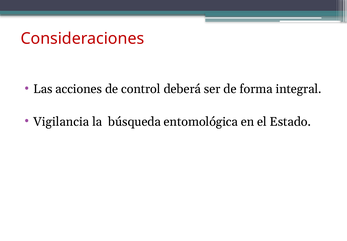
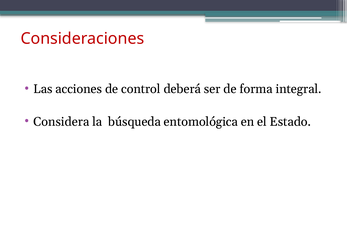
Vigilancia: Vigilancia -> Considera
